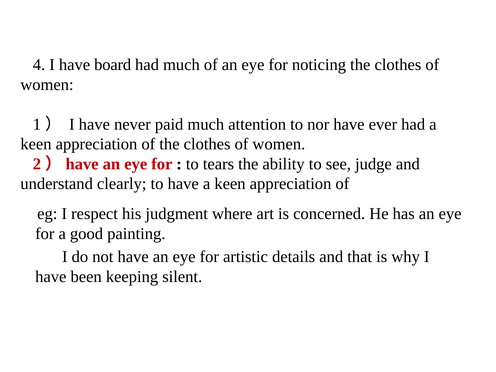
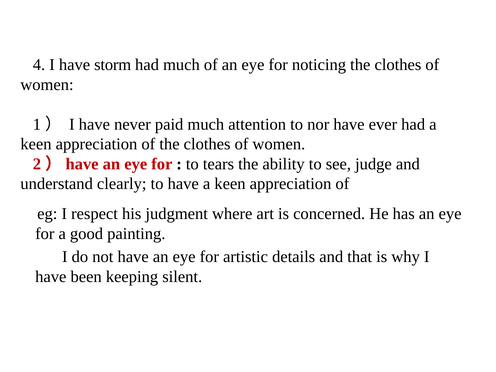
board: board -> storm
